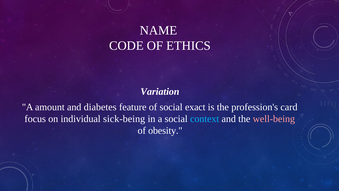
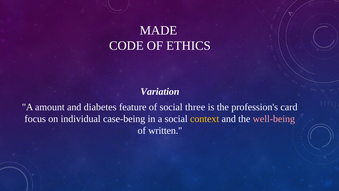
NAME: NAME -> MADE
exact: exact -> three
sick-being: sick-being -> case-being
context colour: light blue -> yellow
obesity: obesity -> written
